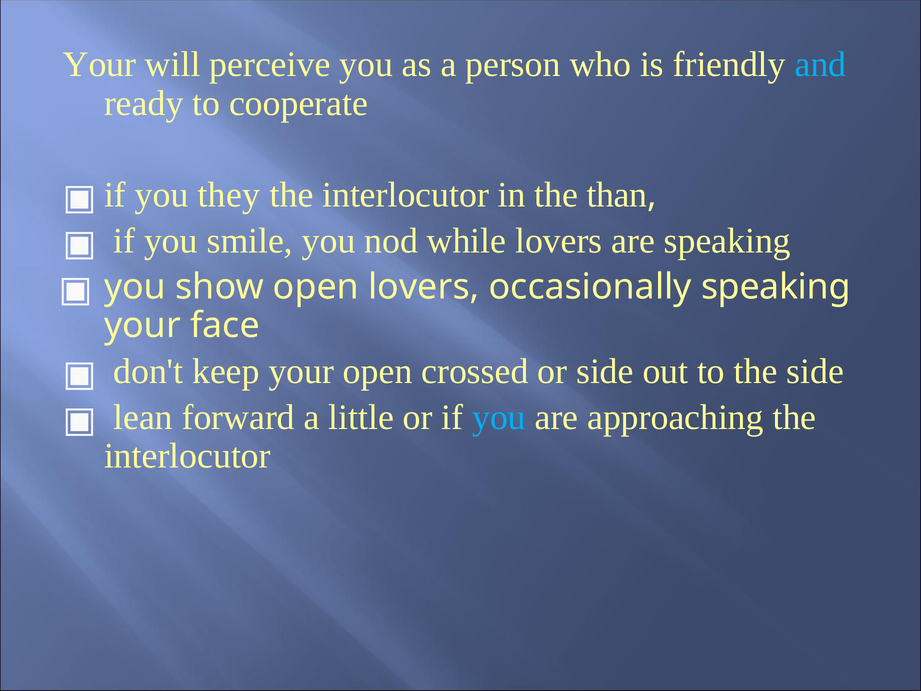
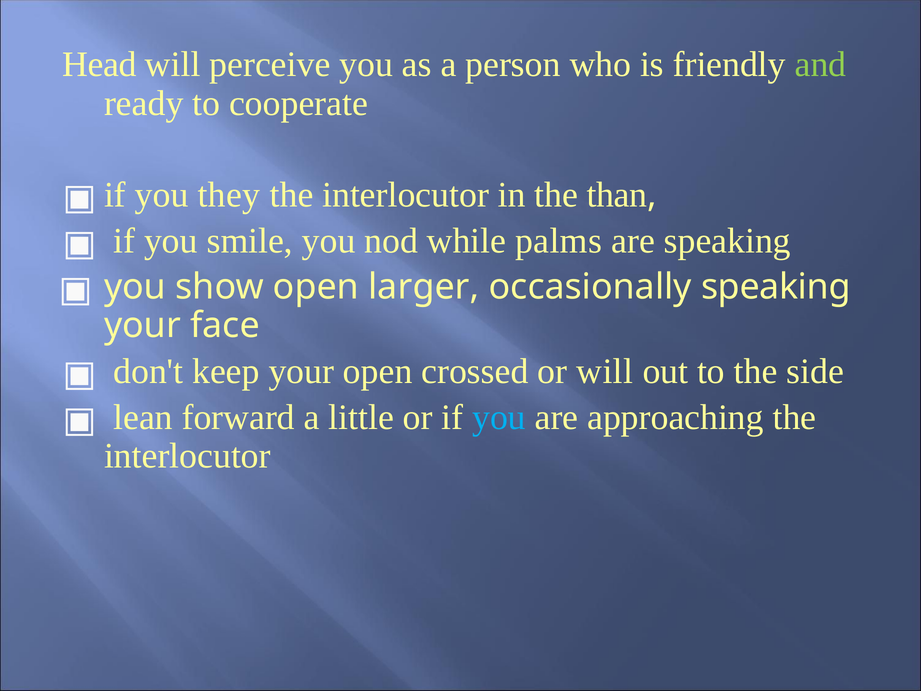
Your at (99, 65): Your -> Head
and colour: light blue -> light green
while lovers: lovers -> palms
open lovers: lovers -> larger
or side: side -> will
